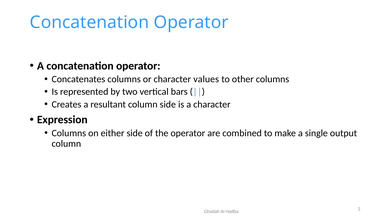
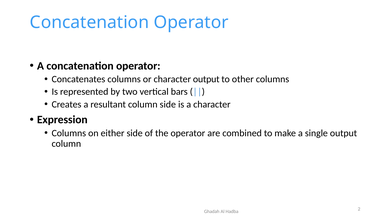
character values: values -> output
